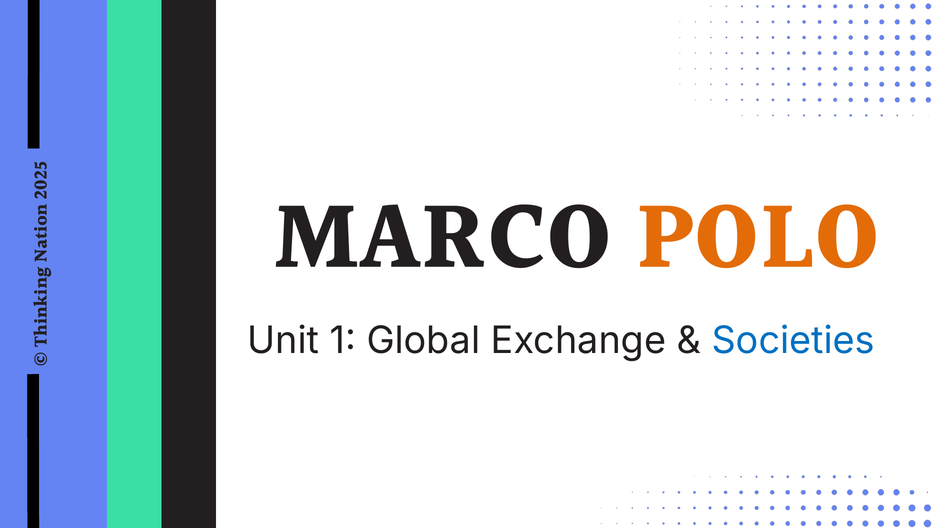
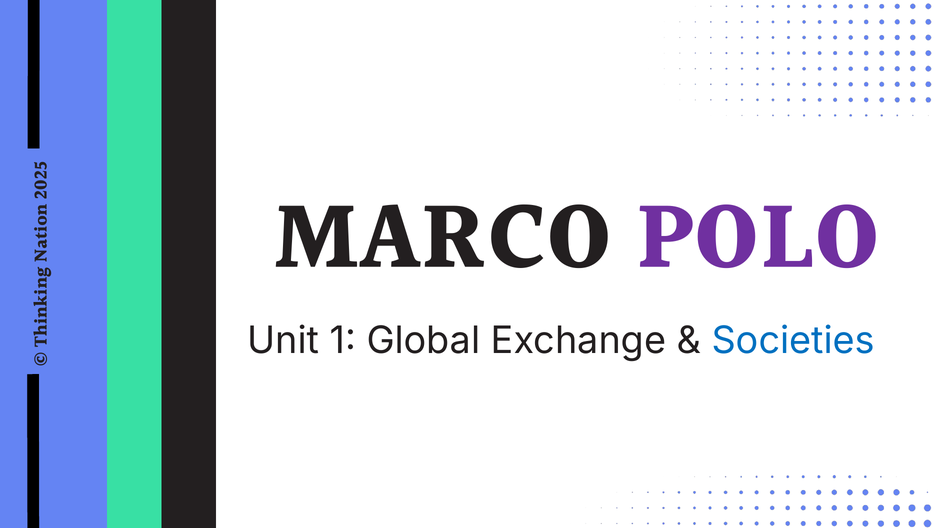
POLO colour: orange -> purple
